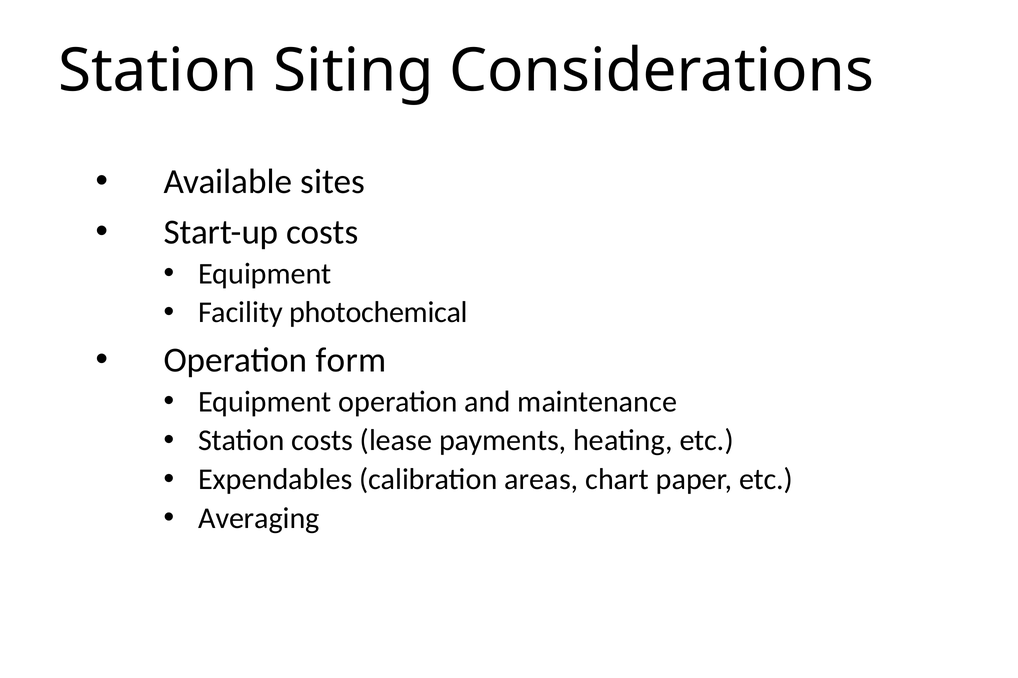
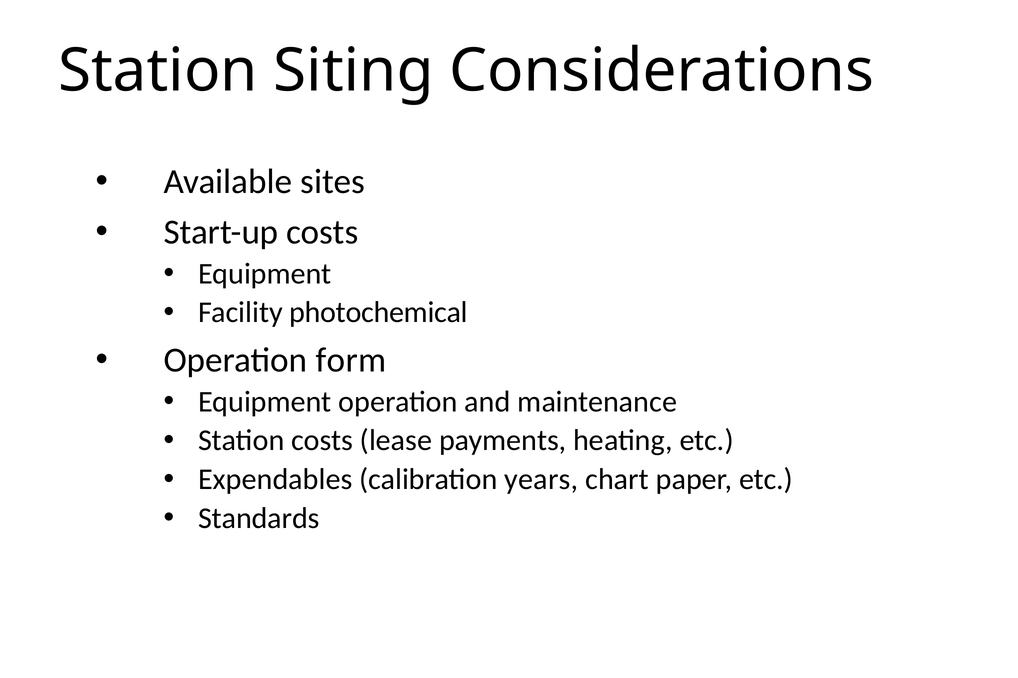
areas: areas -> years
Averaging: Averaging -> Standards
